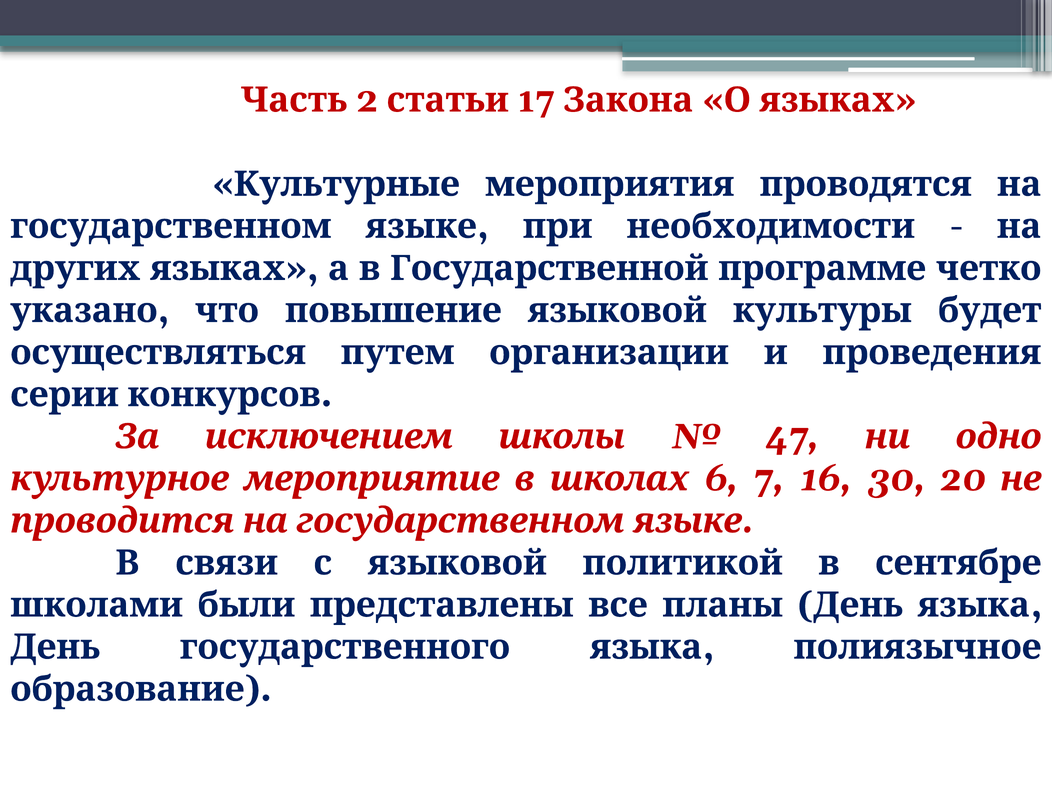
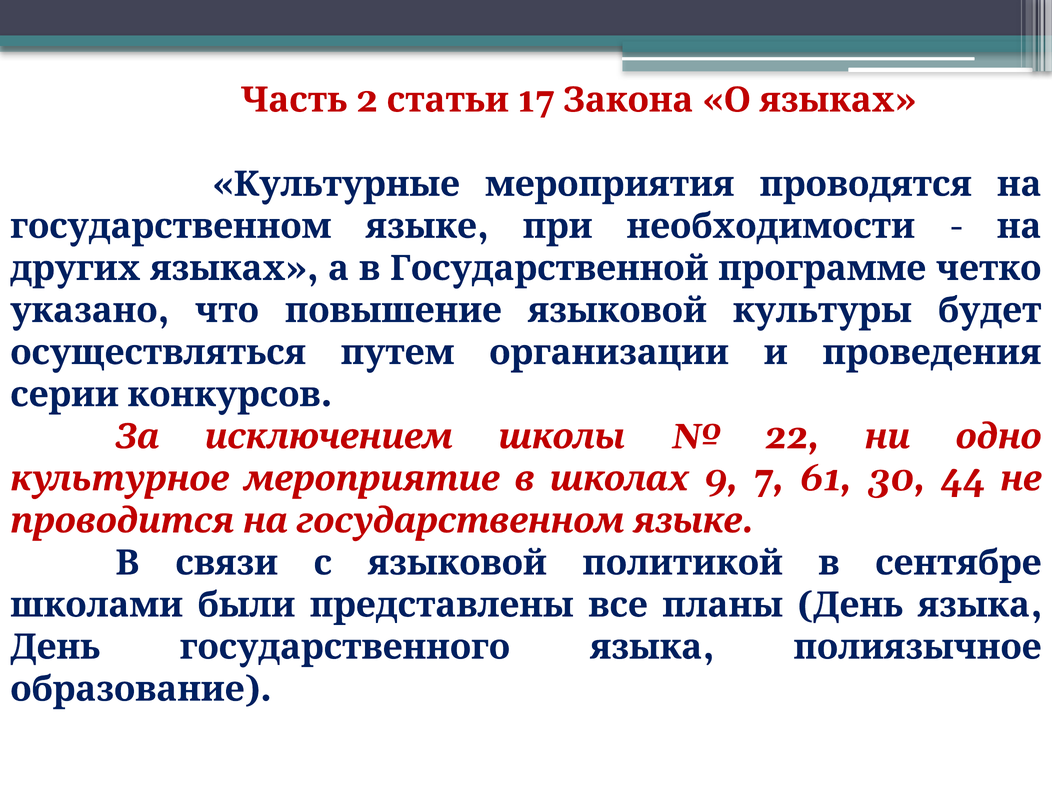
47: 47 -> 22
6: 6 -> 9
16: 16 -> 61
20: 20 -> 44
